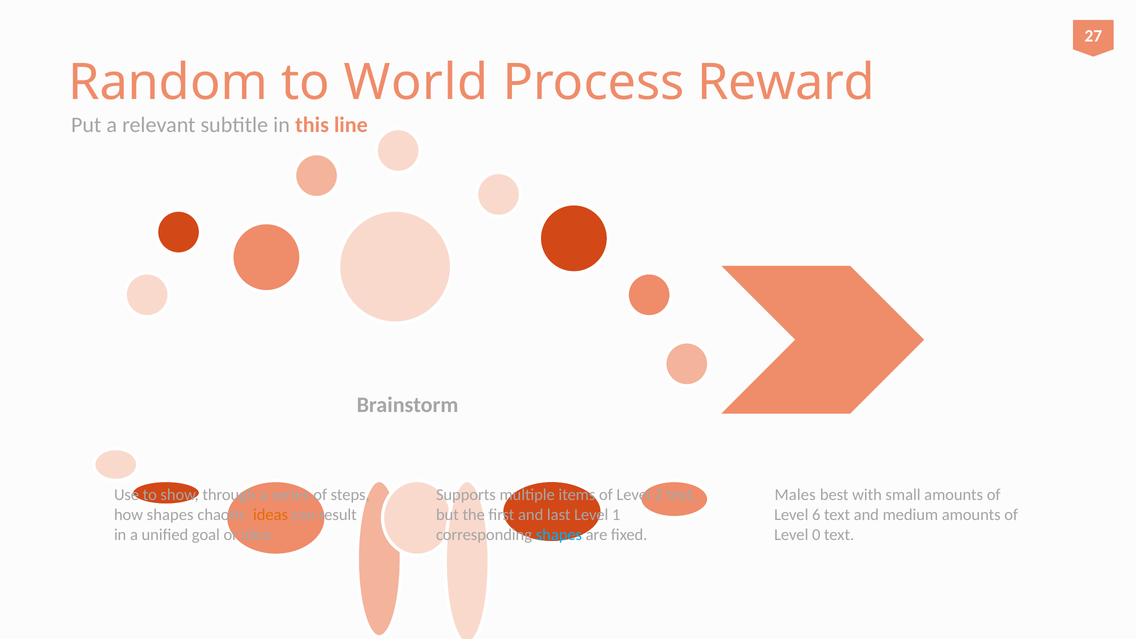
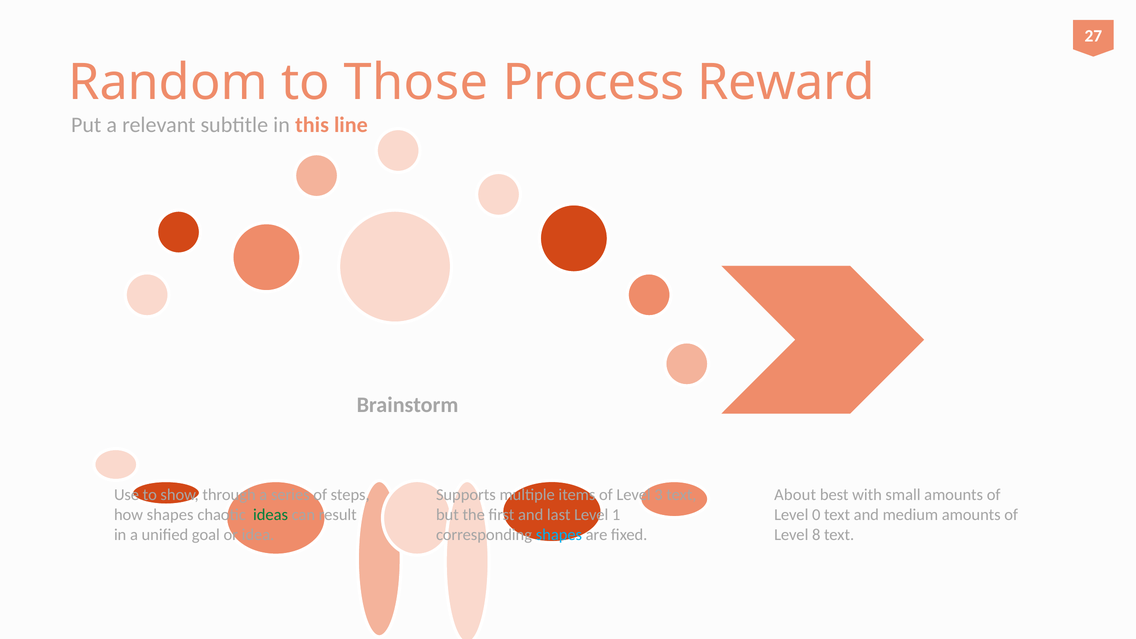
World: World -> Those
2: 2 -> 3
Males: Males -> About
ideas colour: orange -> green
6: 6 -> 0
0: 0 -> 8
